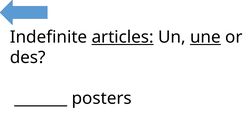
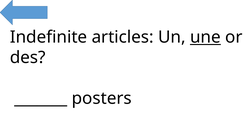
articles underline: present -> none
